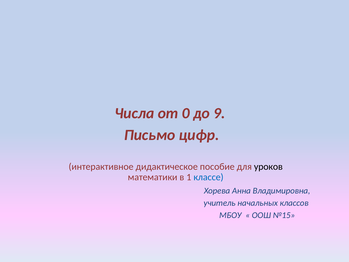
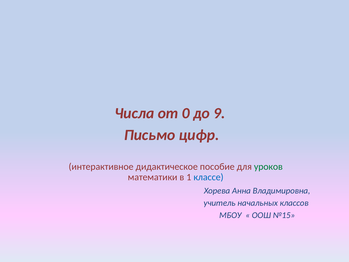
уроков colour: black -> green
